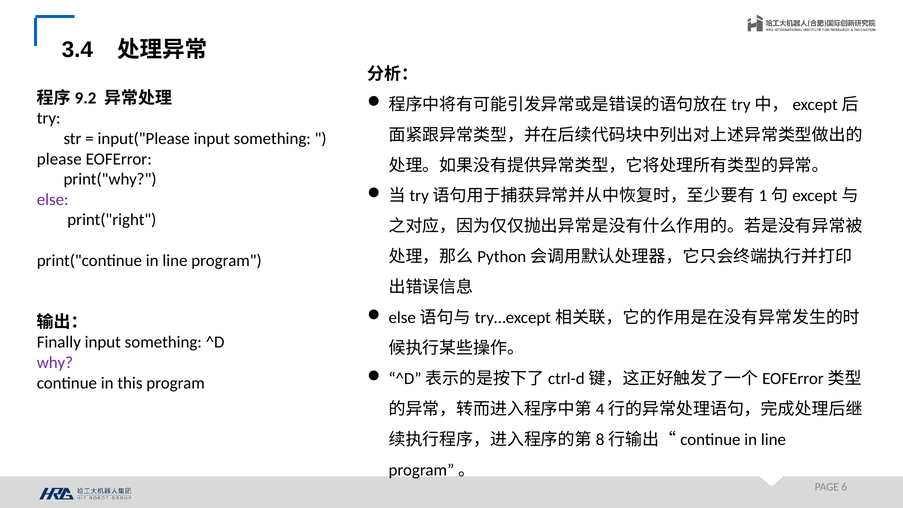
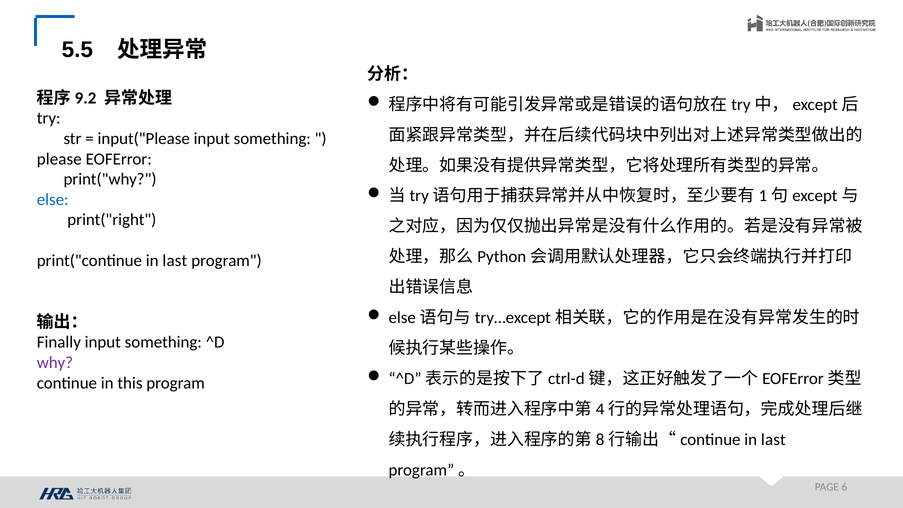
3.4: 3.4 -> 5.5
else colour: purple -> blue
print("continue in line: line -> last
line at (773, 440): line -> last
